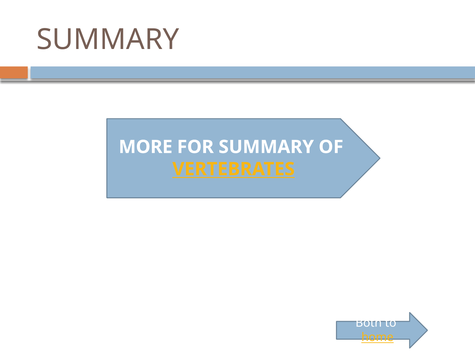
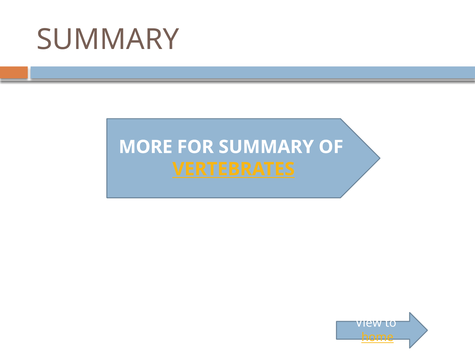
Both: Both -> View
